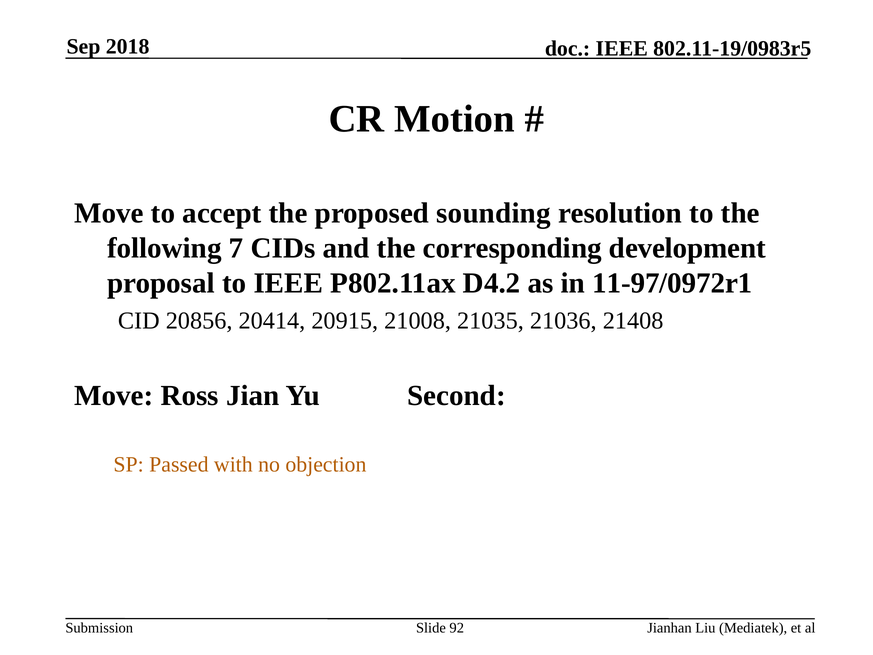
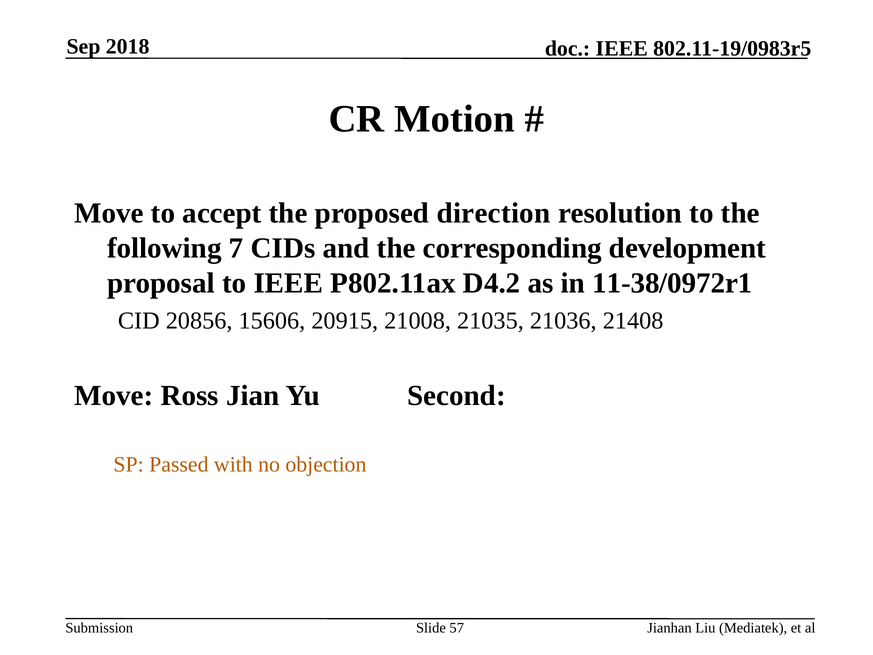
sounding: sounding -> direction
11-97/0972r1: 11-97/0972r1 -> 11-38/0972r1
20414: 20414 -> 15606
92: 92 -> 57
